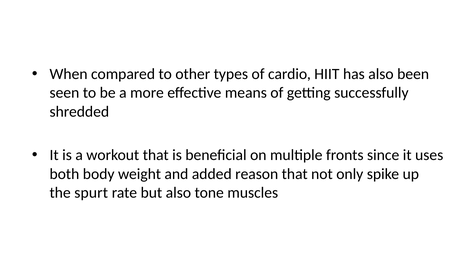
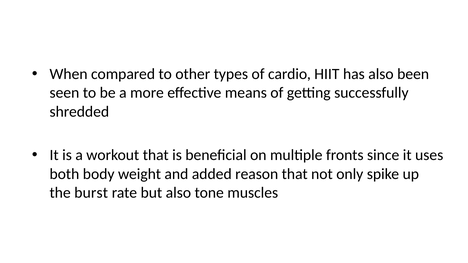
spurt: spurt -> burst
